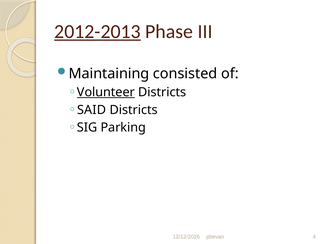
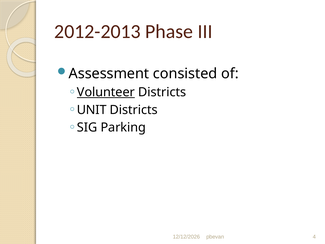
2012-2013 underline: present -> none
Maintaining: Maintaining -> Assessment
SAID: SAID -> UNIT
